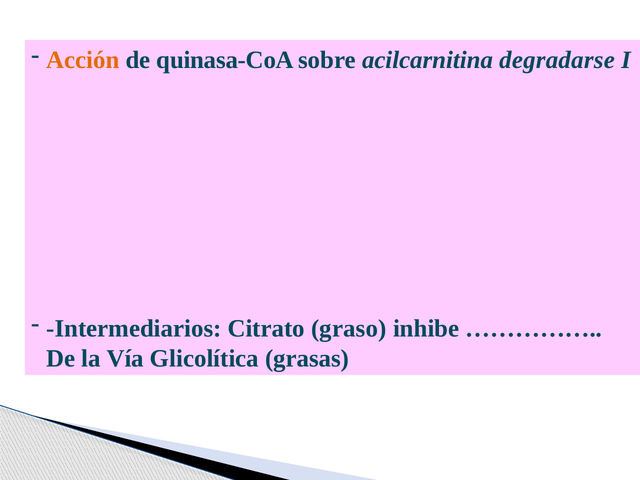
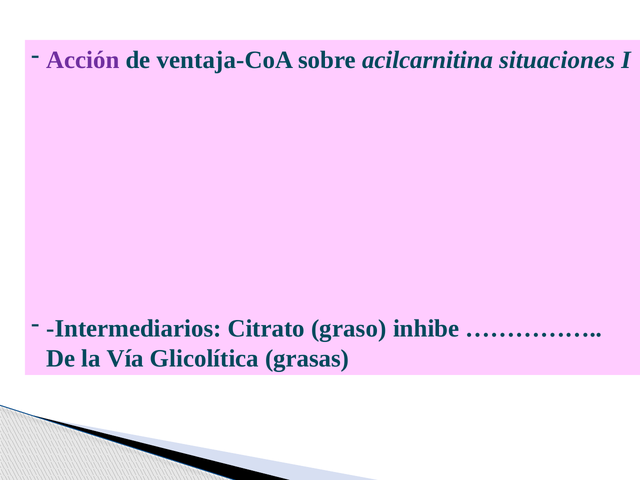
Acción colour: orange -> purple
quinasa-CoA: quinasa-CoA -> ventaja-CoA
degradarse: degradarse -> situaciones
